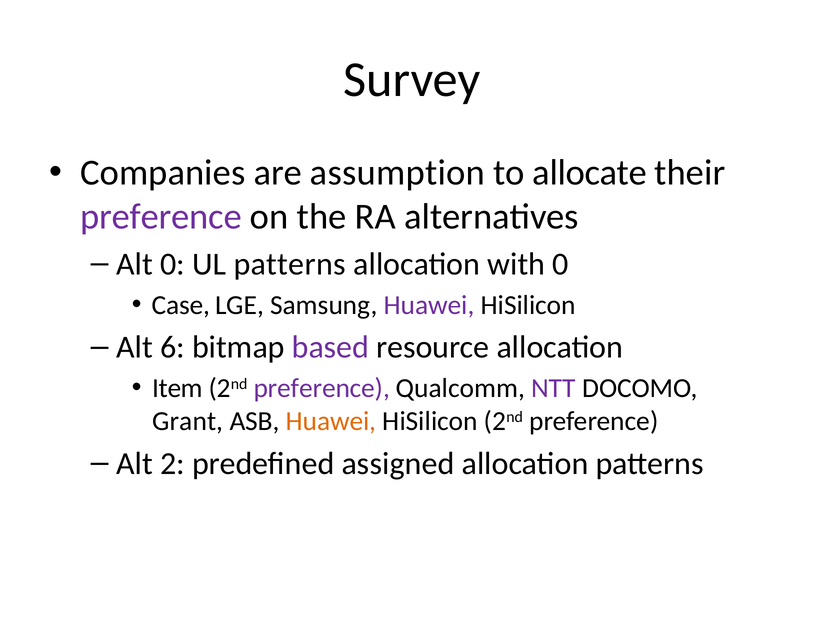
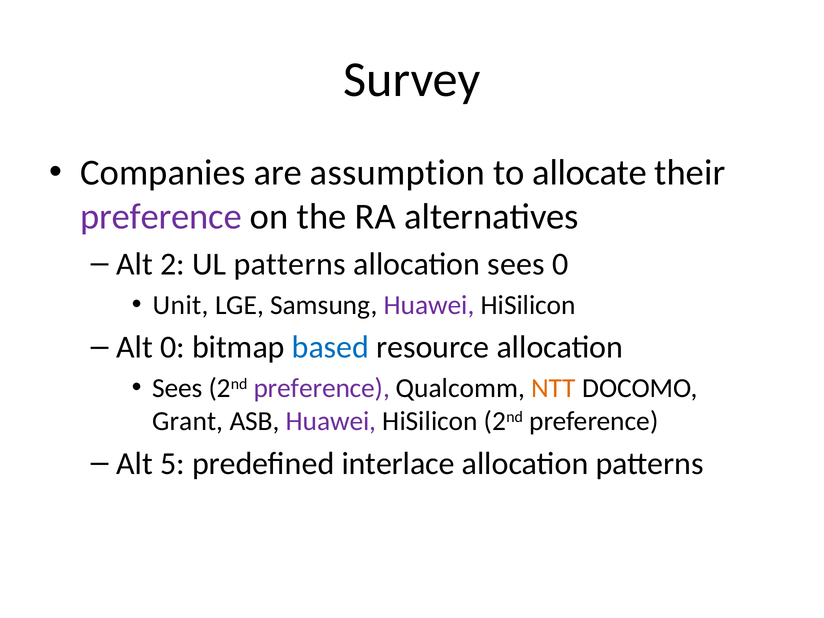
Alt 0: 0 -> 2
allocation with: with -> sees
Case: Case -> Unit
Alt 6: 6 -> 0
based colour: purple -> blue
Item at (177, 388): Item -> Sees
NTT colour: purple -> orange
Huawei at (331, 421) colour: orange -> purple
2: 2 -> 5
assigned: assigned -> interlace
